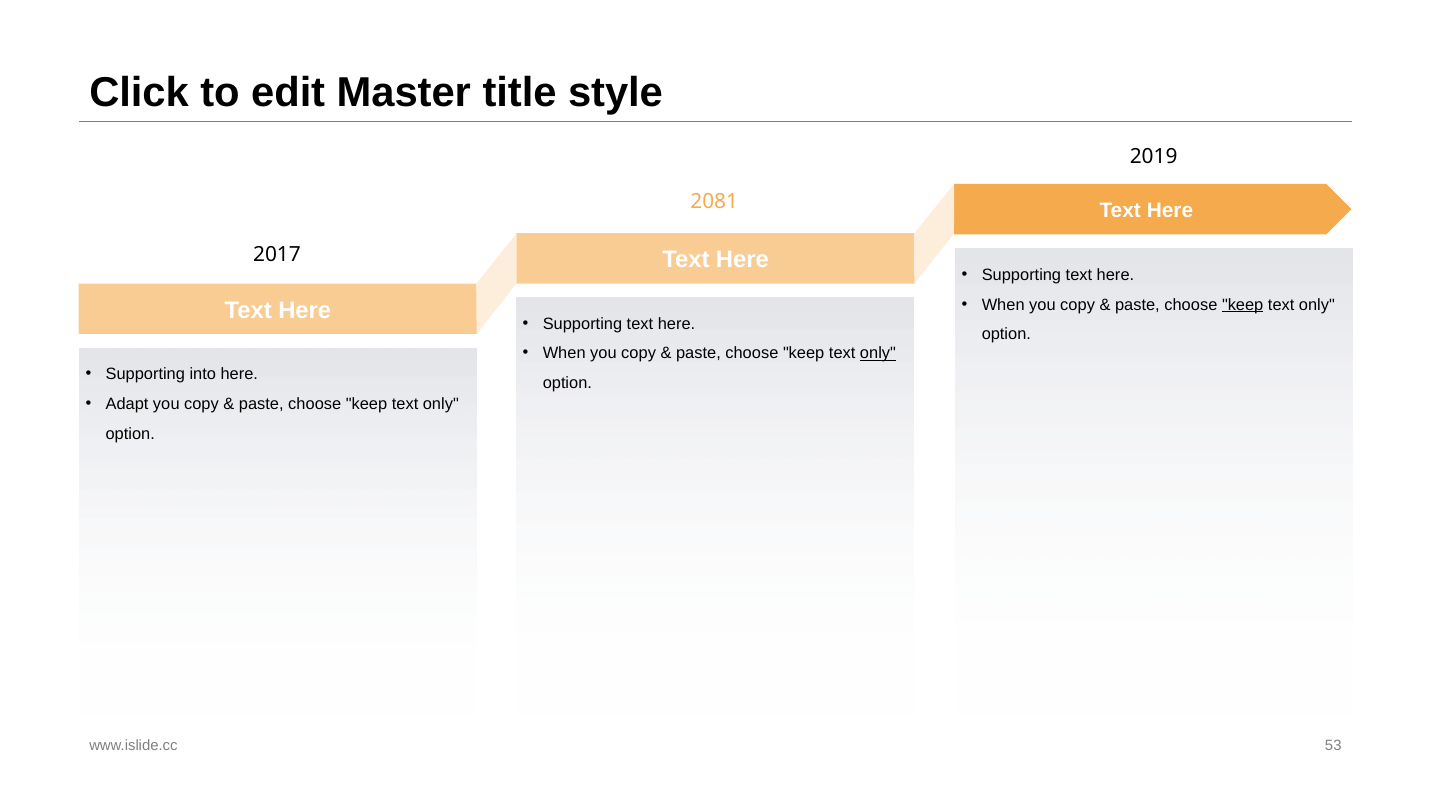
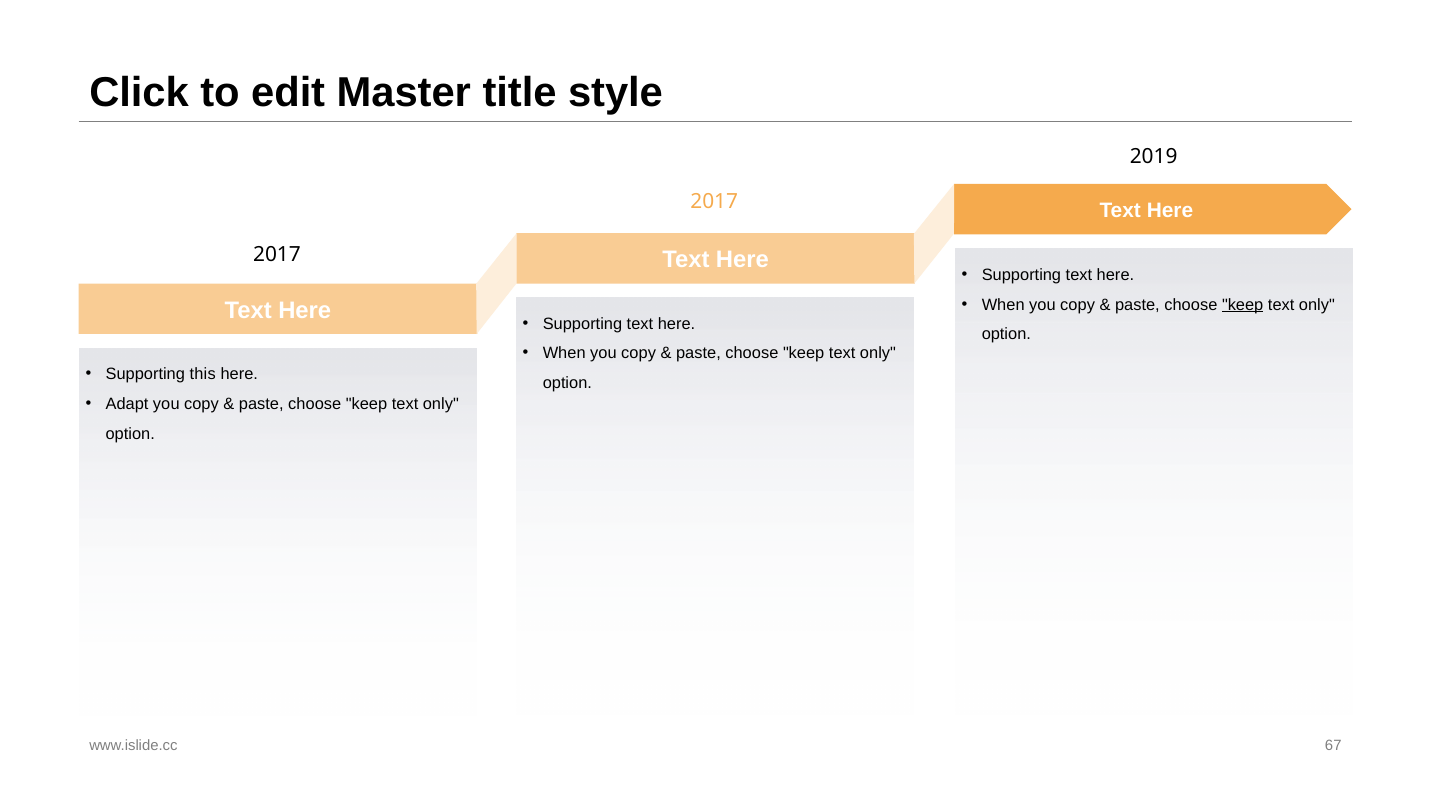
2081 at (714, 202): 2081 -> 2017
only at (878, 353) underline: present -> none
into: into -> this
53: 53 -> 67
